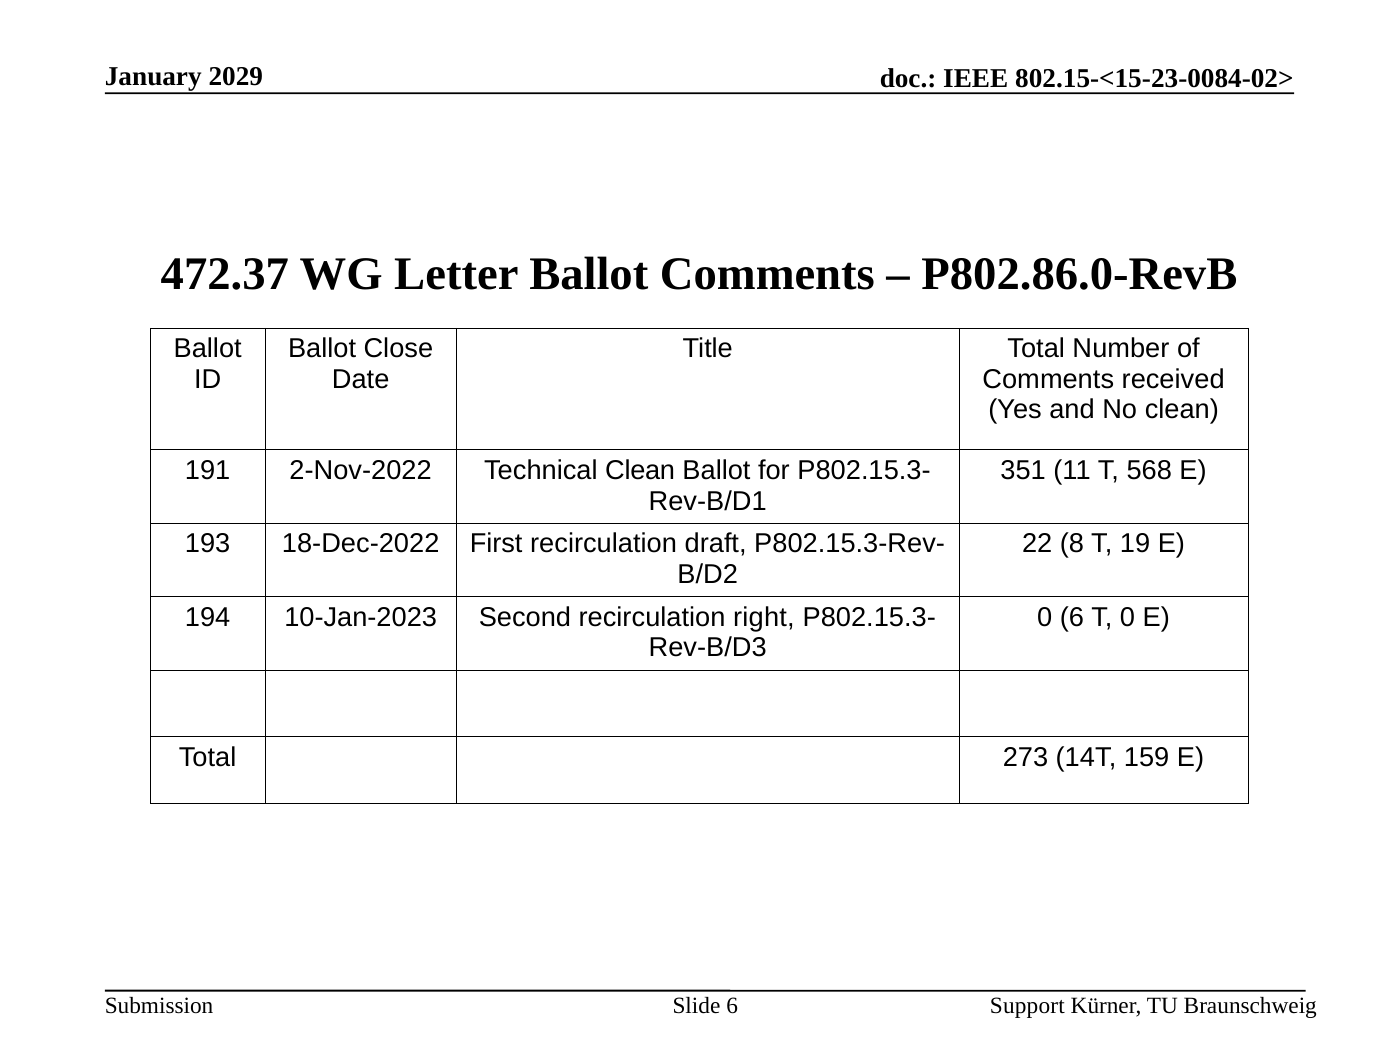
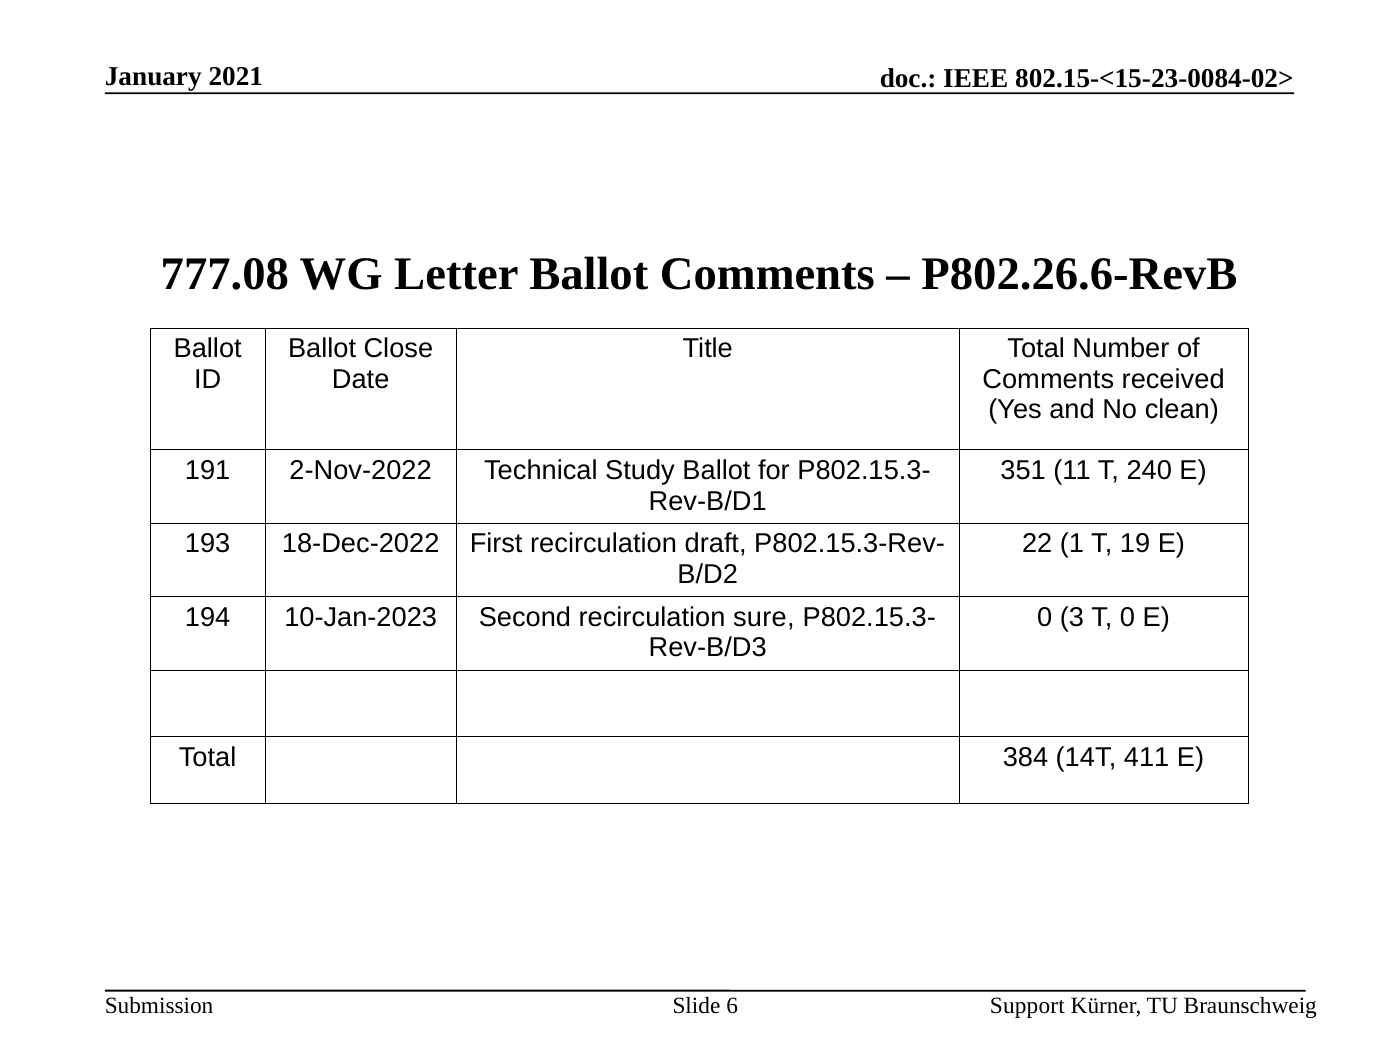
2029: 2029 -> 2021
472.37: 472.37 -> 777.08
P802.86.0-RevB: P802.86.0-RevB -> P802.26.6-RevB
Technical Clean: Clean -> Study
568: 568 -> 240
8: 8 -> 1
right: right -> sure
0 6: 6 -> 3
273: 273 -> 384
159: 159 -> 411
